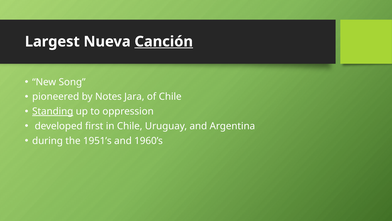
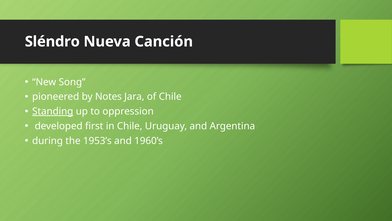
Largest: Largest -> Sléndro
Canción underline: present -> none
1951’s: 1951’s -> 1953’s
